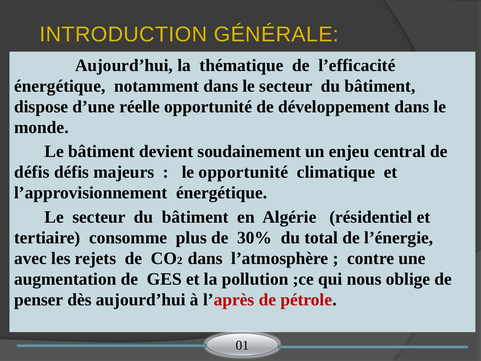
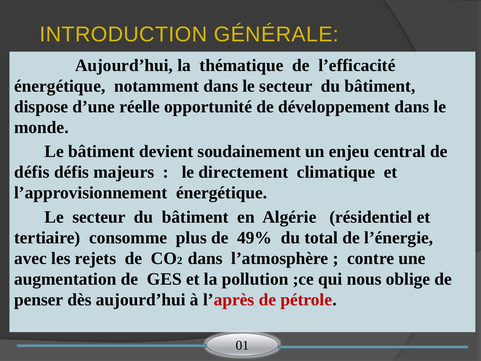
le opportunité: opportunité -> directement
30%: 30% -> 49%
